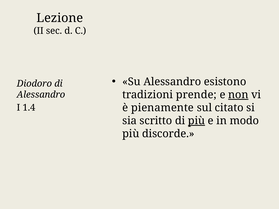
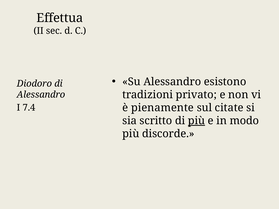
Lezione: Lezione -> Effettua
prende: prende -> privato
non underline: present -> none
citato: citato -> citate
1.4: 1.4 -> 7.4
